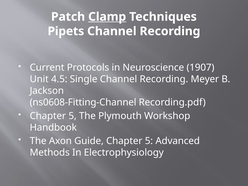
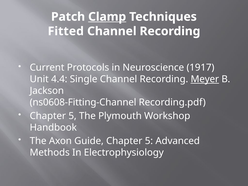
Pipets: Pipets -> Fitted
1907: 1907 -> 1917
4.5: 4.5 -> 4.4
Meyer underline: none -> present
